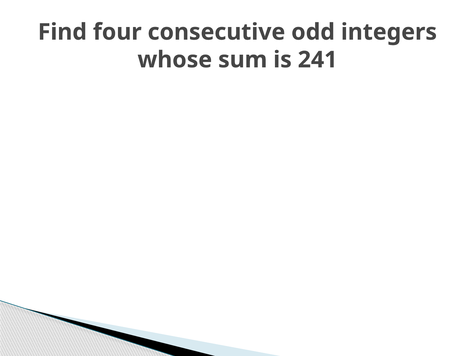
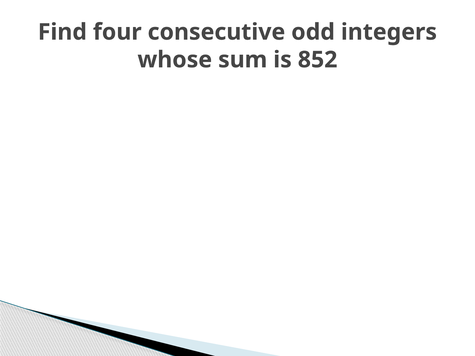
241: 241 -> 852
